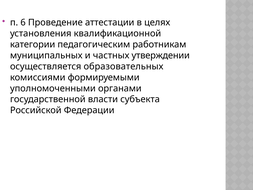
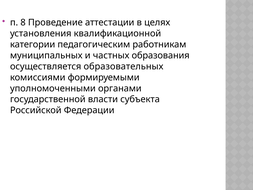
6: 6 -> 8
утверждении: утверждении -> образования
